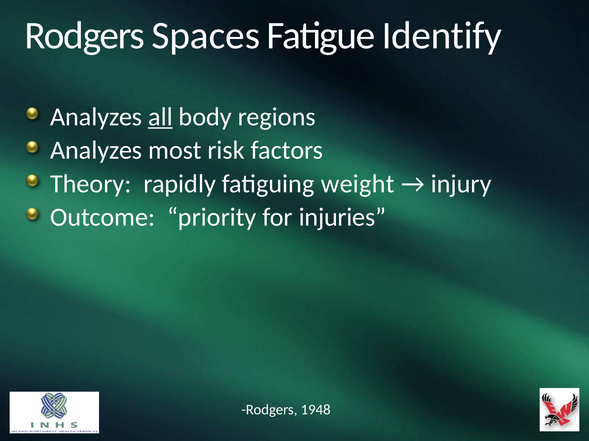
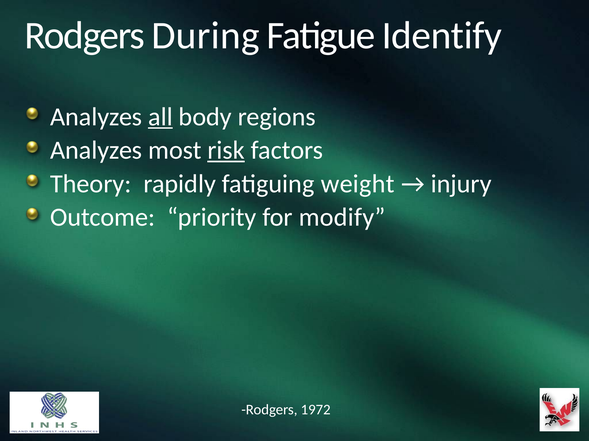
Spaces: Spaces -> During
risk underline: none -> present
injuries: injuries -> modify
1948: 1948 -> 1972
